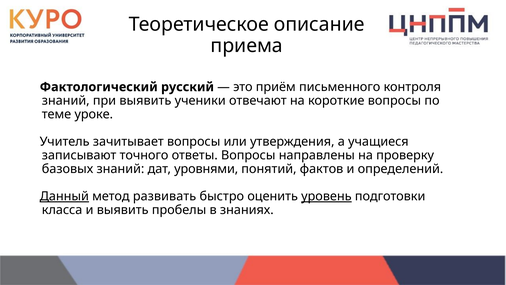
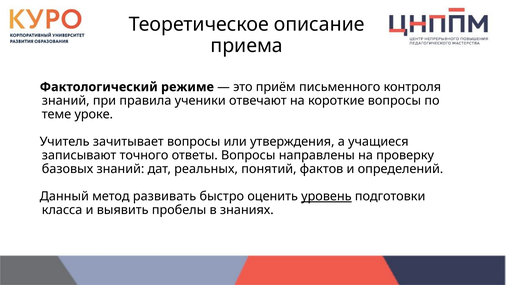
русский: русский -> режиме
при выявить: выявить -> правила
уровнями: уровнями -> реальных
Данный underline: present -> none
